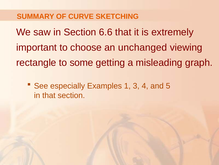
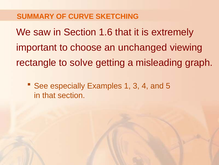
6.6: 6.6 -> 1.6
some: some -> solve
